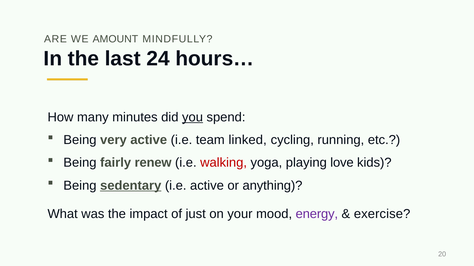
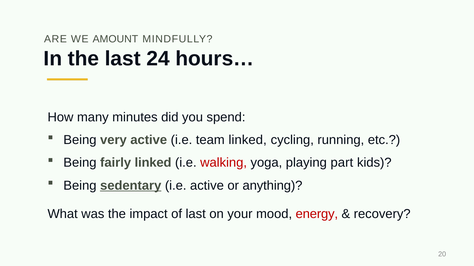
you underline: present -> none
fairly renew: renew -> linked
love: love -> part
of just: just -> last
energy colour: purple -> red
exercise: exercise -> recovery
